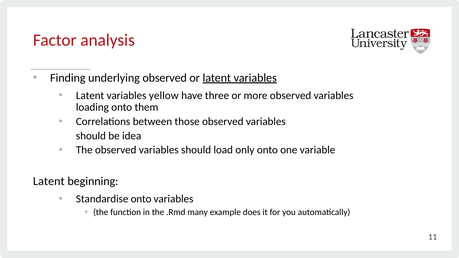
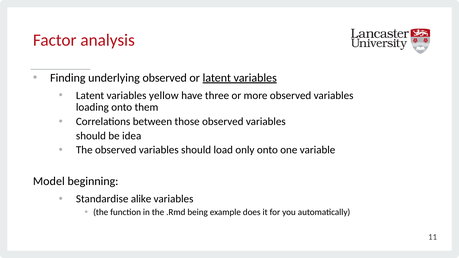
Latent at (49, 182): Latent -> Model
Standardise onto: onto -> alike
many: many -> being
